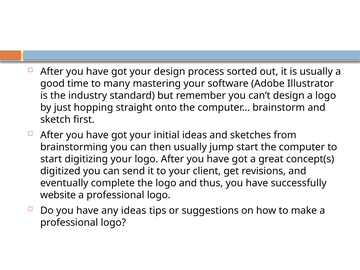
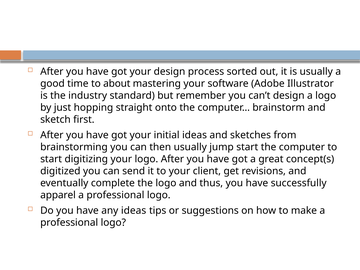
many: many -> about
website: website -> apparel
